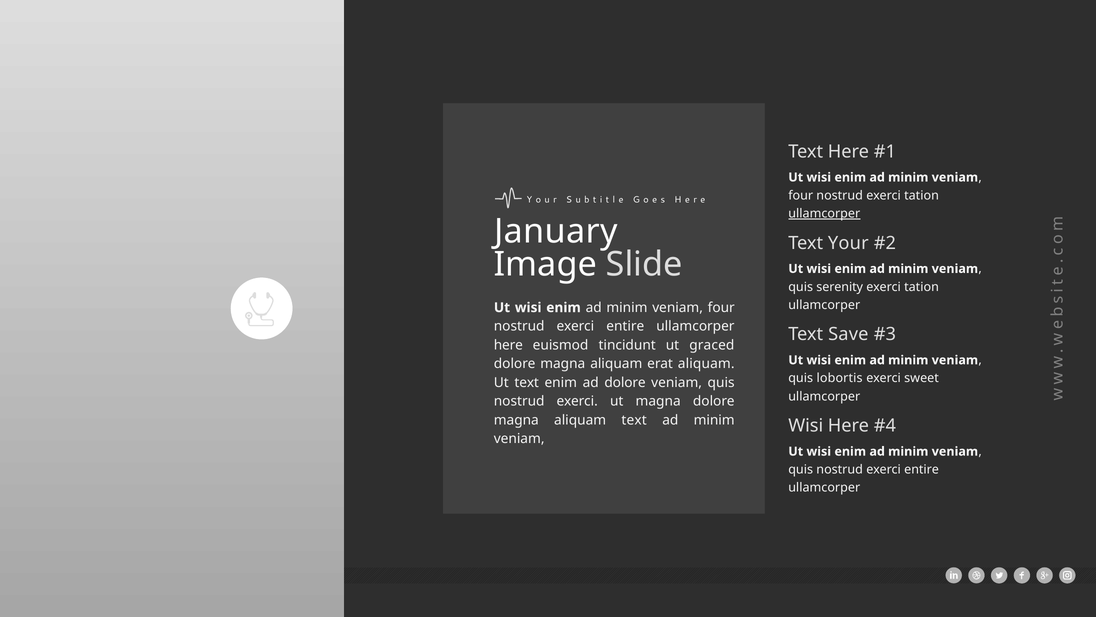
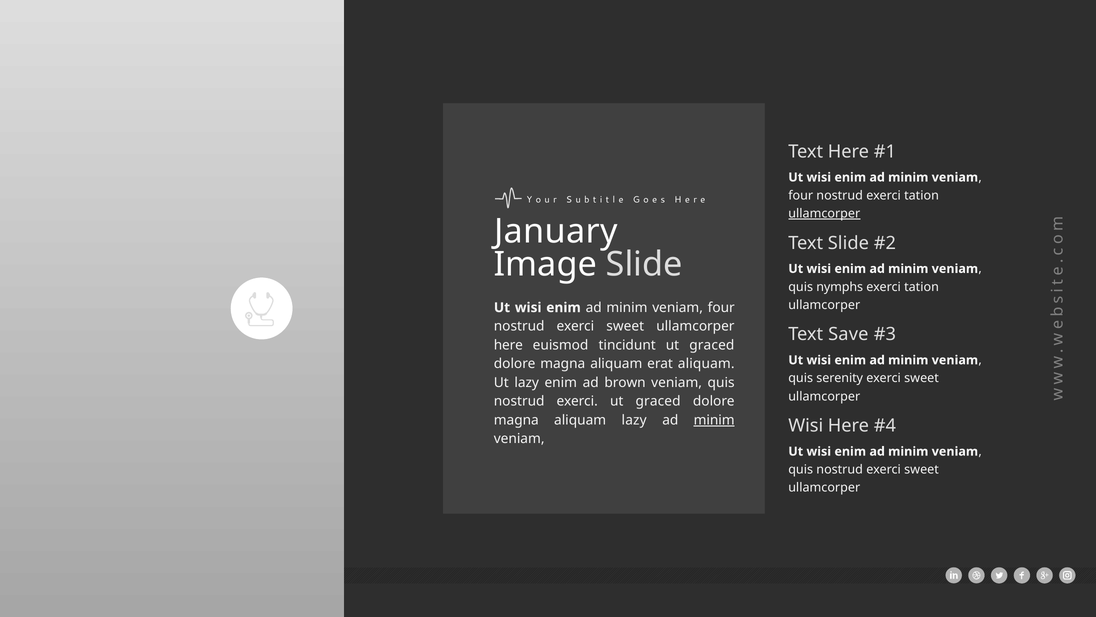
Text Your: Your -> Slide
serenity: serenity -> nymphs
entire at (625, 326): entire -> sweet
lobortis: lobortis -> serenity
Ut text: text -> lazy
ad dolore: dolore -> brown
exerci ut magna: magna -> graced
aliquam text: text -> lazy
minim at (714, 420) underline: none -> present
quis nostrud exerci entire: entire -> sweet
